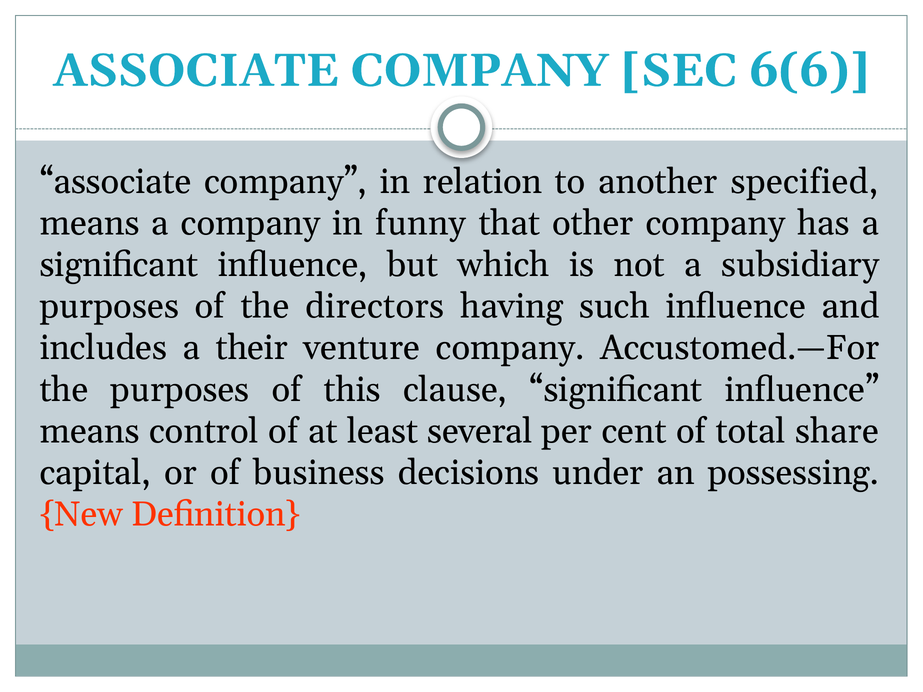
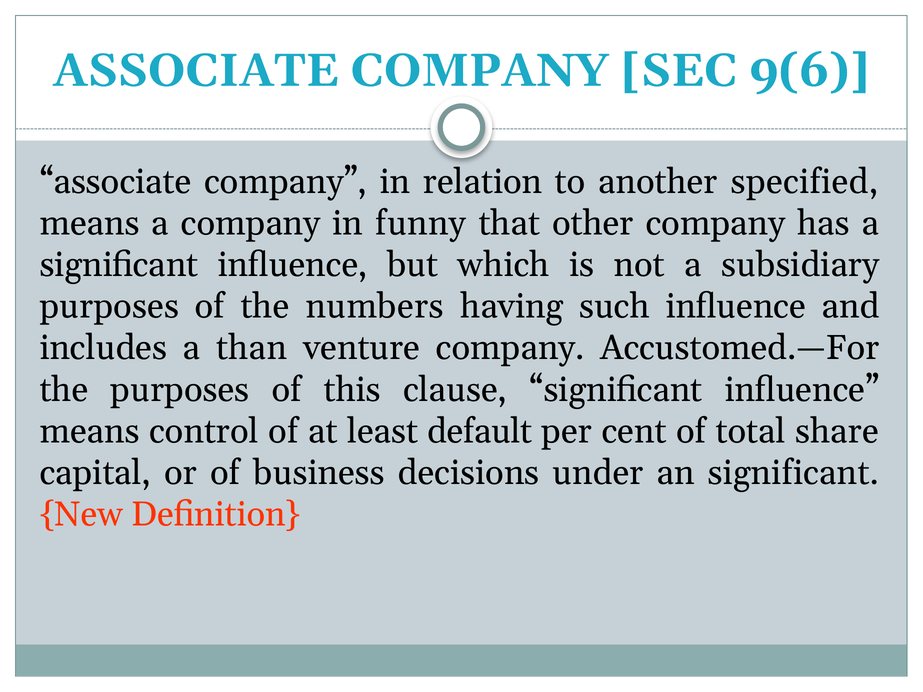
6(6: 6(6 -> 9(6
directors: directors -> numbers
their: their -> than
several: several -> default
an possessing: possessing -> significant
